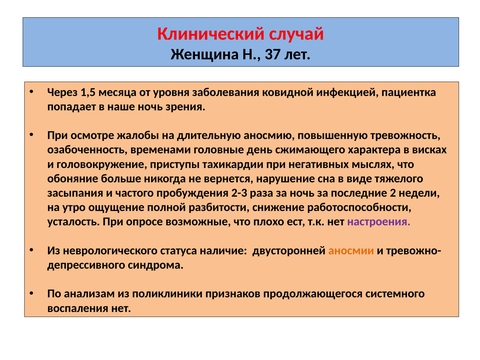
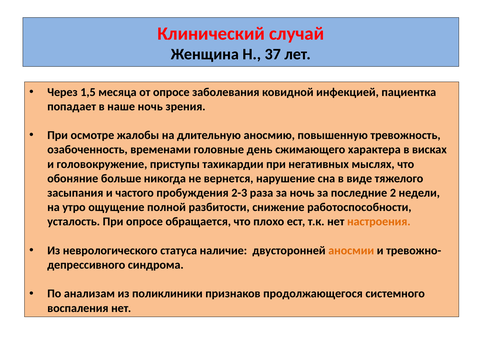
от уровня: уровня -> опросе
возможные: возможные -> обращается
настроения colour: purple -> orange
